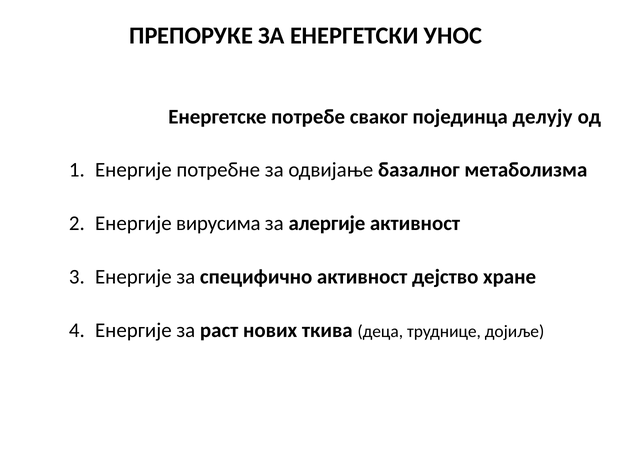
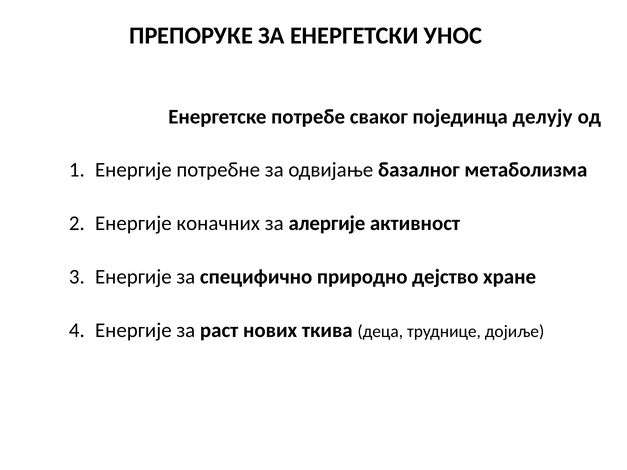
вирусима: вирусима -> коначних
специфично активност: активност -> природно
